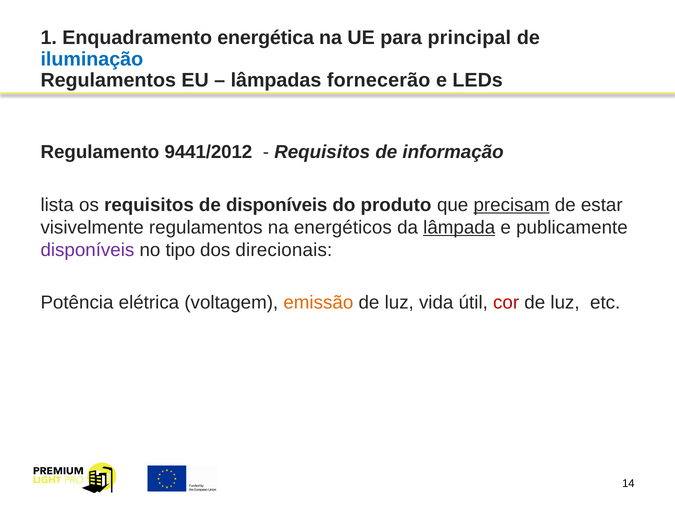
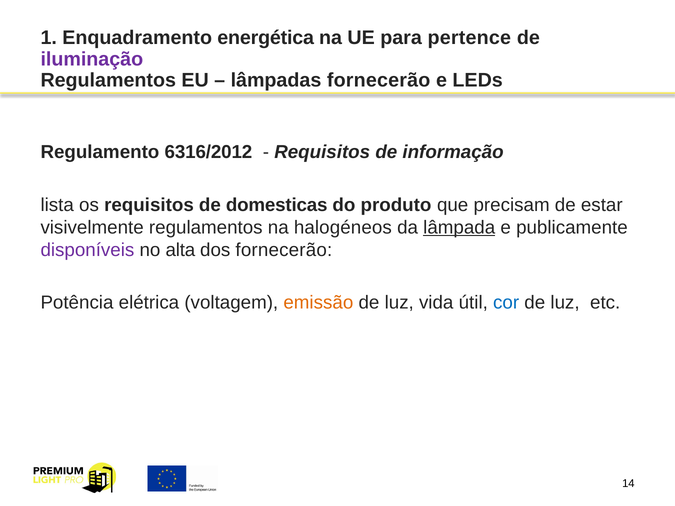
principal: principal -> pertence
iluminação colour: blue -> purple
9441/2012: 9441/2012 -> 6316/2012
de disponíveis: disponíveis -> domesticas
precisam underline: present -> none
energéticos: energéticos -> halogéneos
tipo: tipo -> alta
dos direcionais: direcionais -> fornecerão
cor colour: red -> blue
